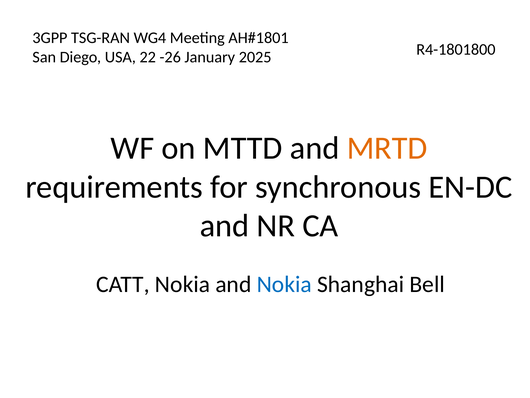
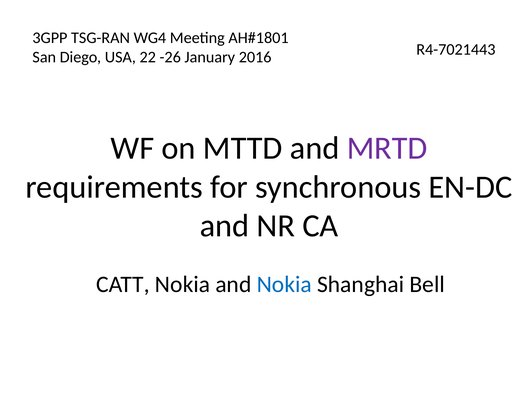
R4-1801800: R4-1801800 -> R4-7021443
2025: 2025 -> 2016
MRTD colour: orange -> purple
